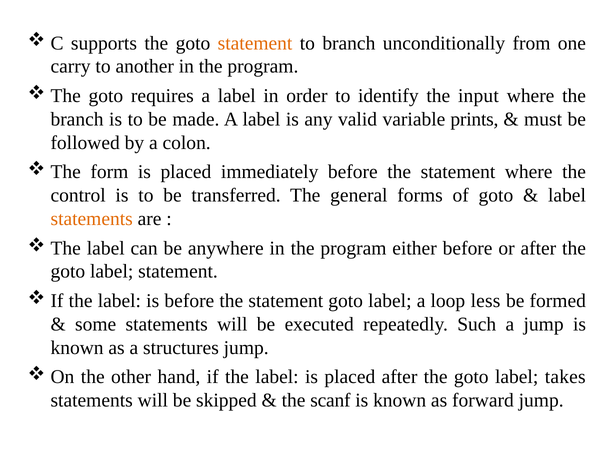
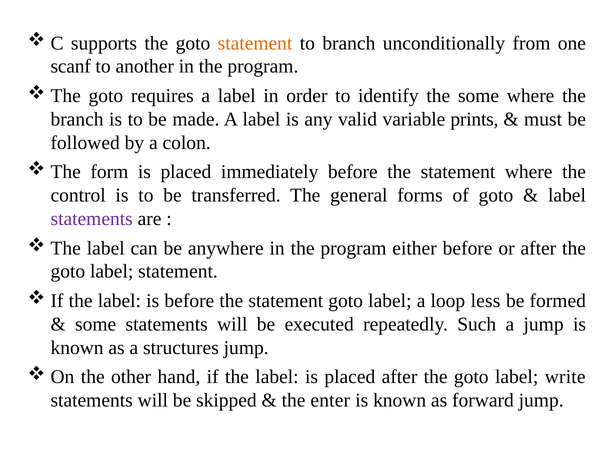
carry: carry -> scanf
the input: input -> some
statements at (92, 219) colour: orange -> purple
takes: takes -> write
scanf: scanf -> enter
